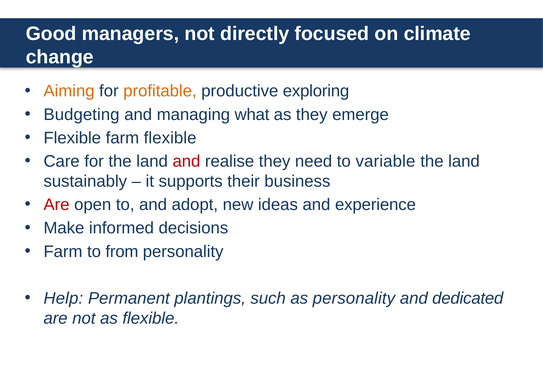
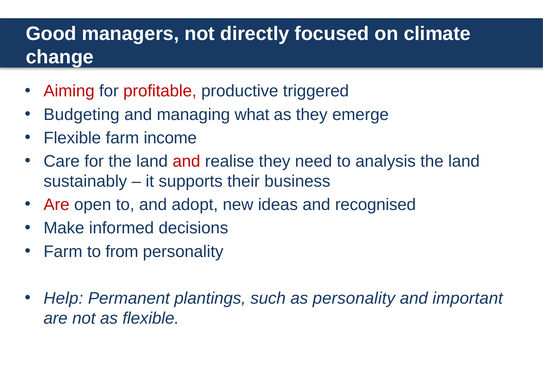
Aiming colour: orange -> red
profitable colour: orange -> red
exploring: exploring -> triggered
farm flexible: flexible -> income
variable: variable -> analysis
experience: experience -> recognised
dedicated: dedicated -> important
